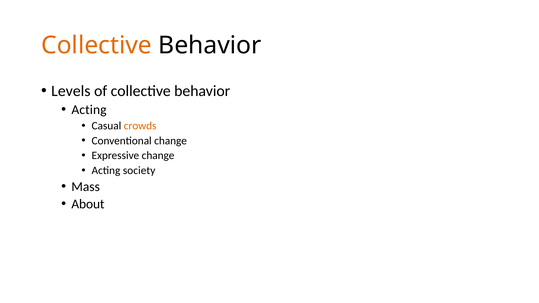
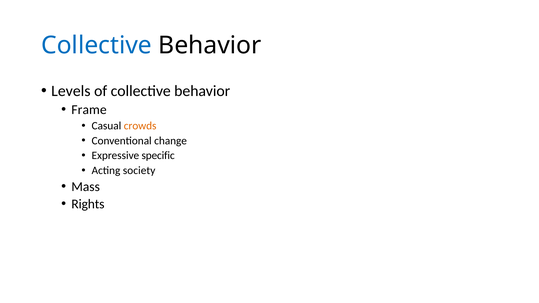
Collective at (96, 45) colour: orange -> blue
Acting at (89, 110): Acting -> Frame
Expressive change: change -> specific
About: About -> Rights
